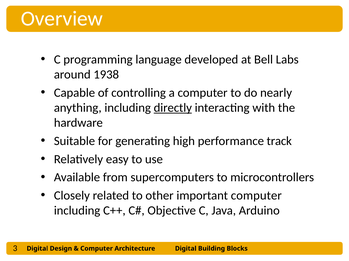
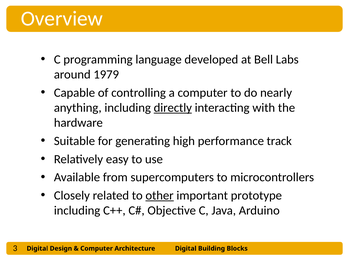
1938: 1938 -> 1979
other underline: none -> present
important computer: computer -> prototype
